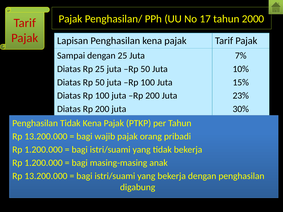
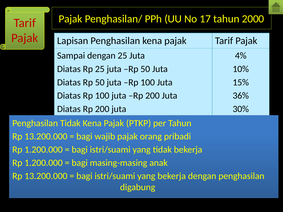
7%: 7% -> 4%
23%: 23% -> 36%
